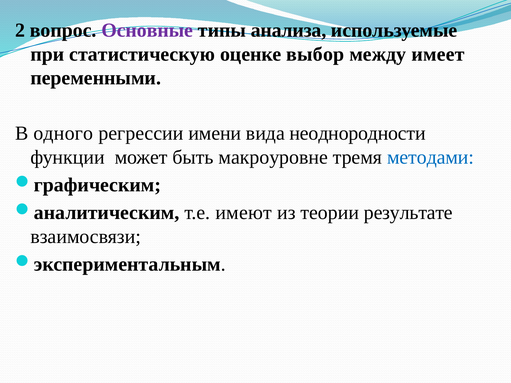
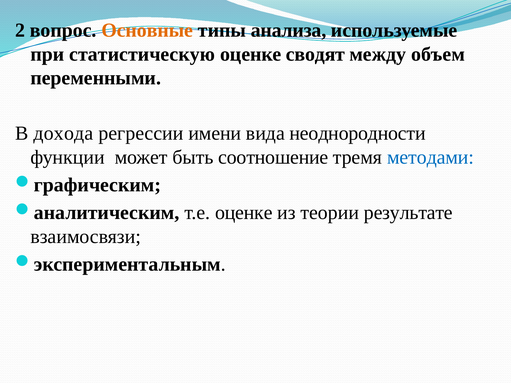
Основные colour: purple -> orange
выбор: выбор -> сводят
имеет: имеет -> объем
одного: одного -> дохода
макроуровне: макроуровне -> соотношение
т.е имеют: имеют -> оценке
